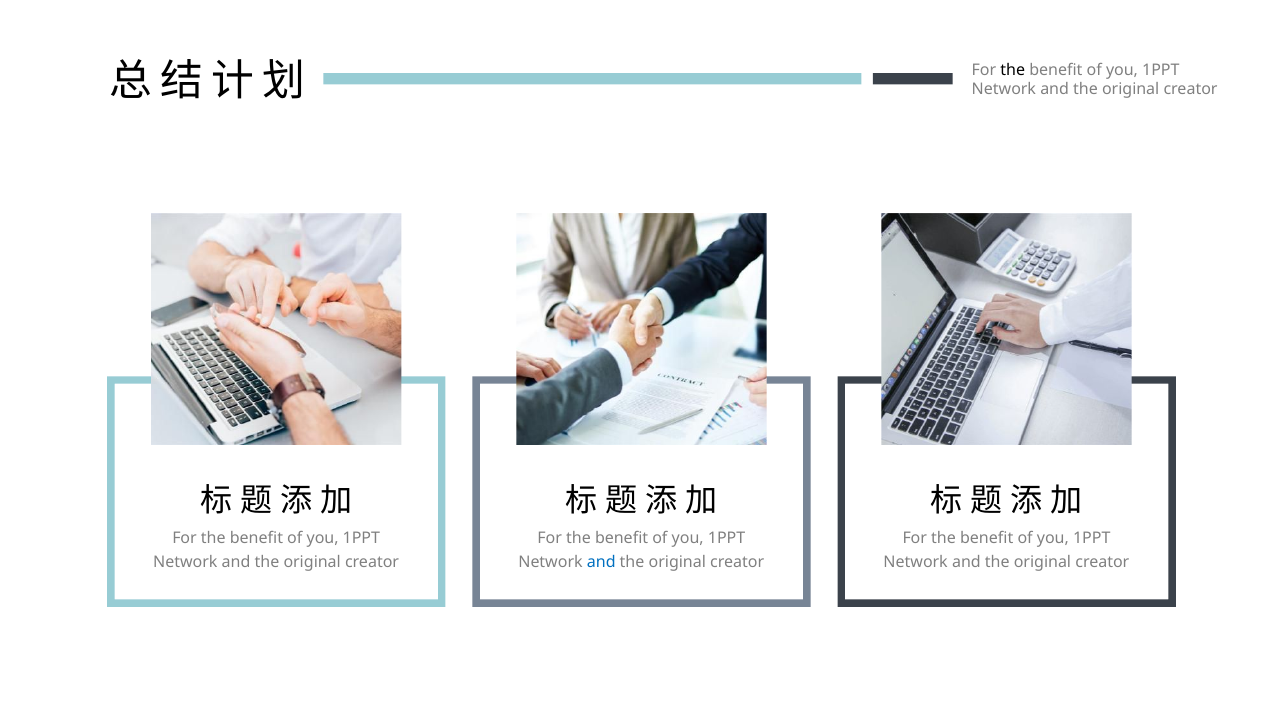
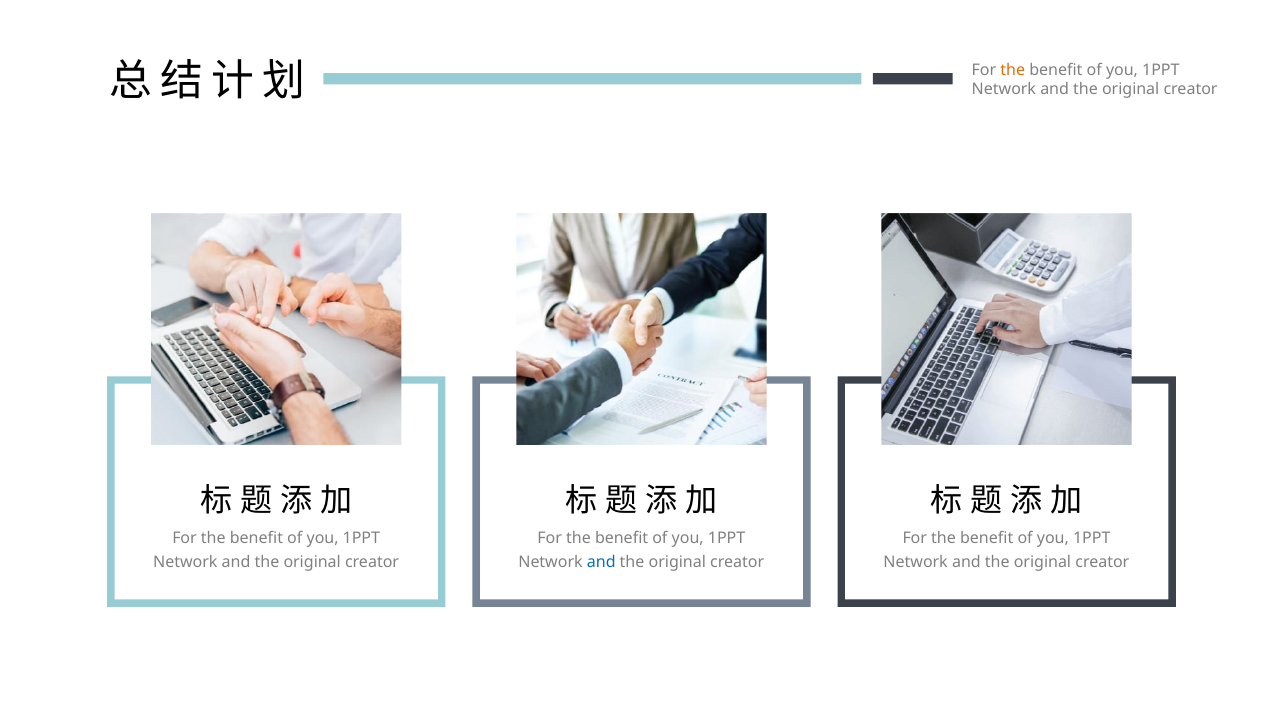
the at (1013, 70) colour: black -> orange
